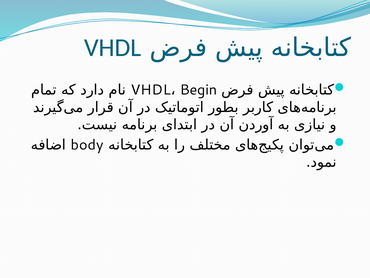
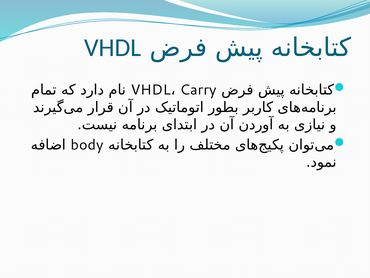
Begin: Begin -> Carry
